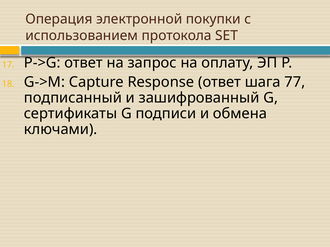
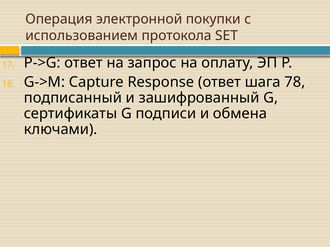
77: 77 -> 78
